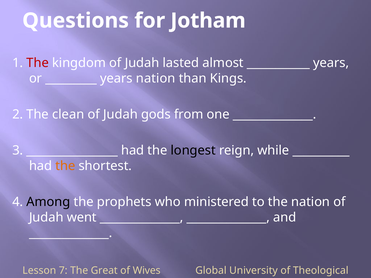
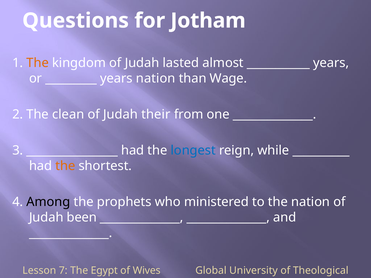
The at (38, 63) colour: red -> orange
Kings: Kings -> Wage
gods: gods -> their
longest colour: black -> blue
went: went -> been
Great: Great -> Egypt
